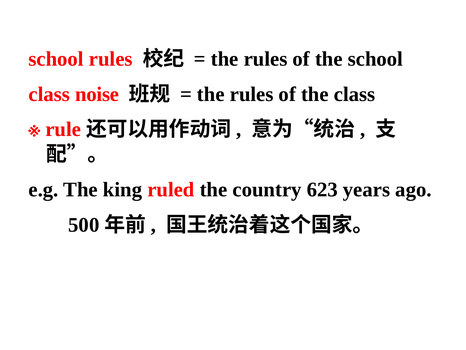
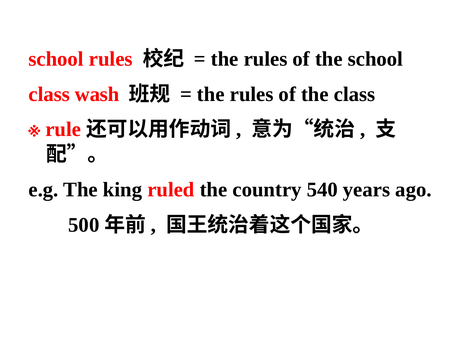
noise: noise -> wash
623: 623 -> 540
